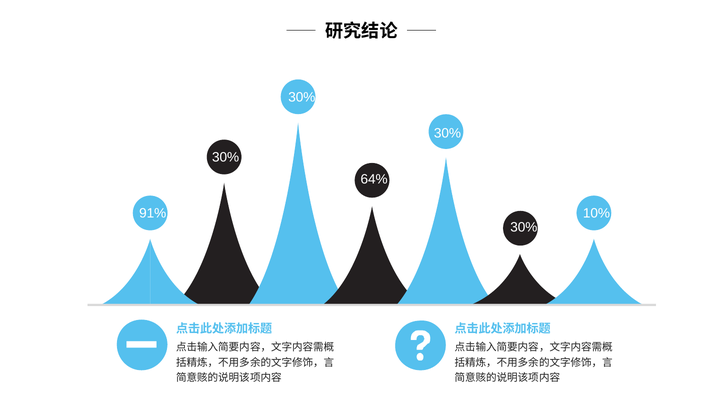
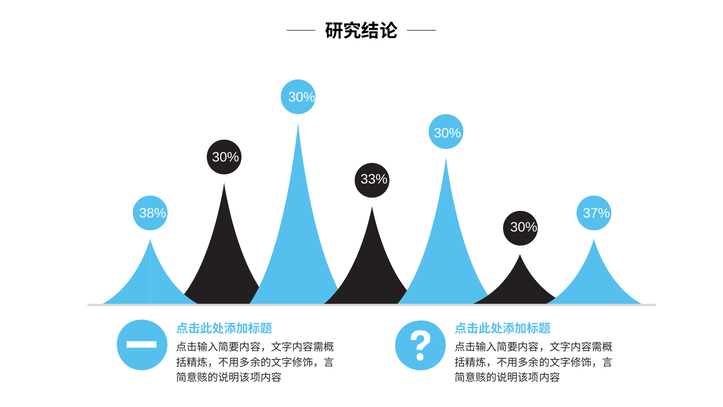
64%: 64% -> 33%
91%: 91% -> 38%
10%: 10% -> 37%
